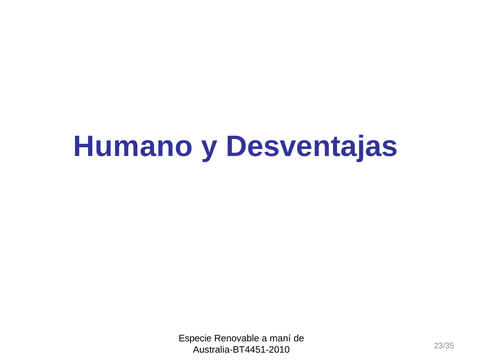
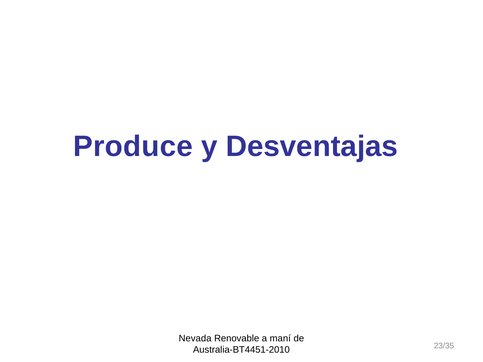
Humano: Humano -> Produce
Especie: Especie -> Nevada
